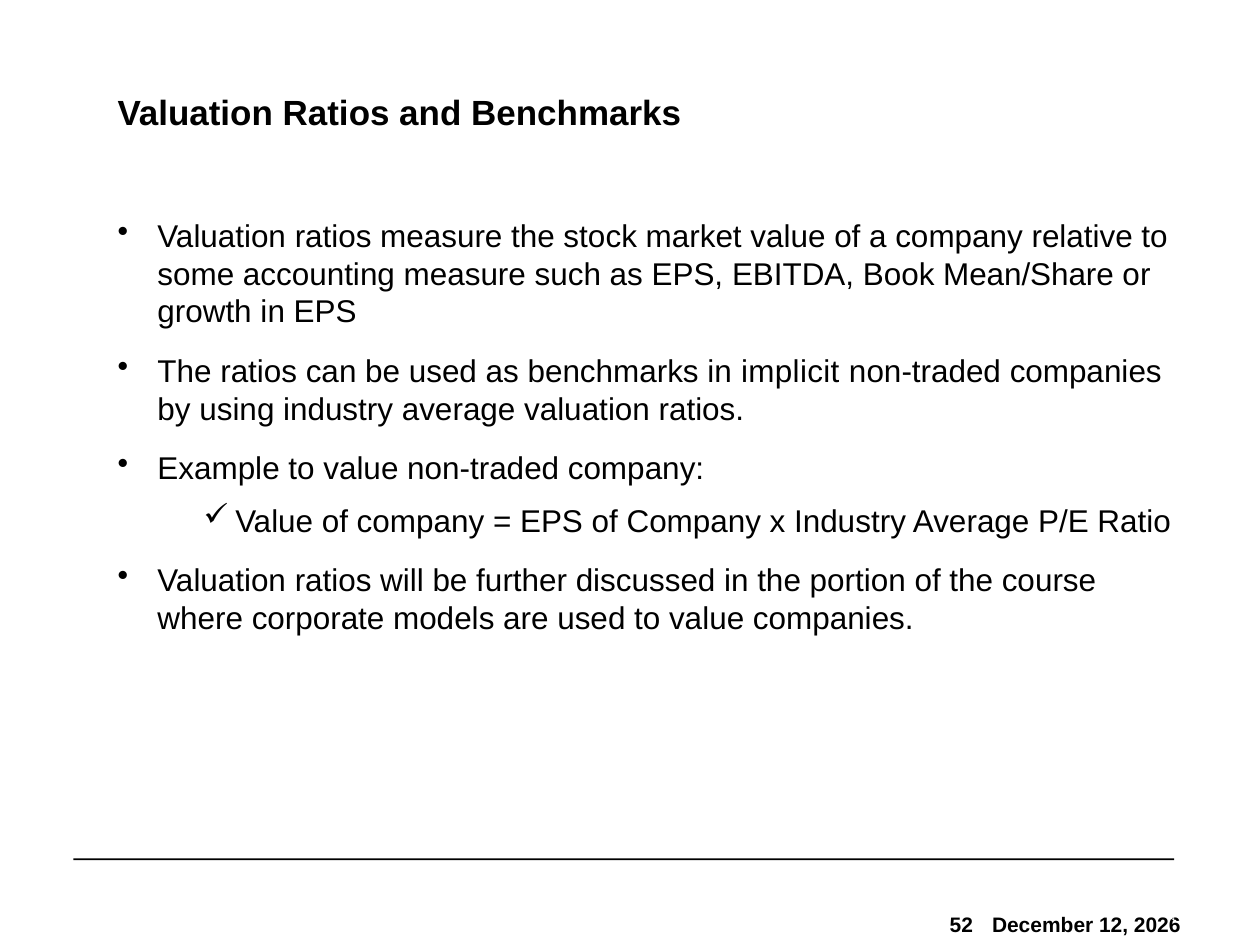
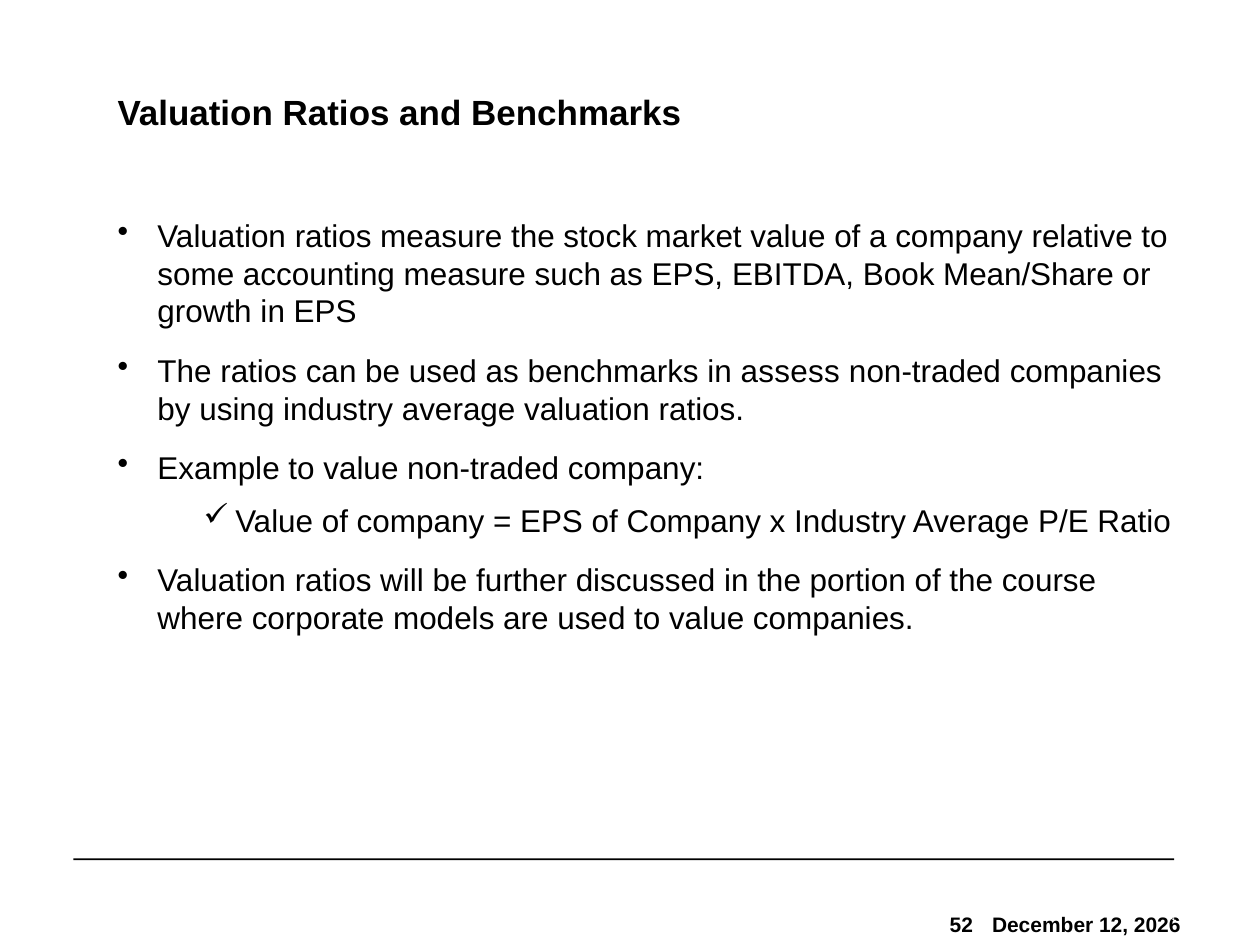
implicit: implicit -> assess
